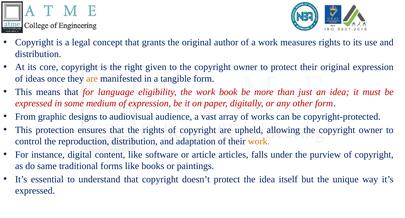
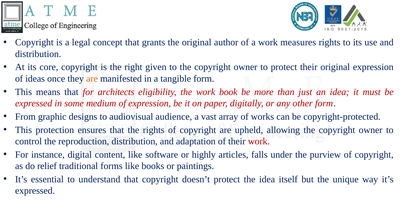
language: language -> architects
work at (259, 141) colour: orange -> red
article: article -> highly
same: same -> relief
